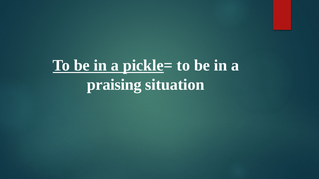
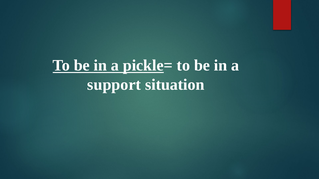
praising: praising -> support
